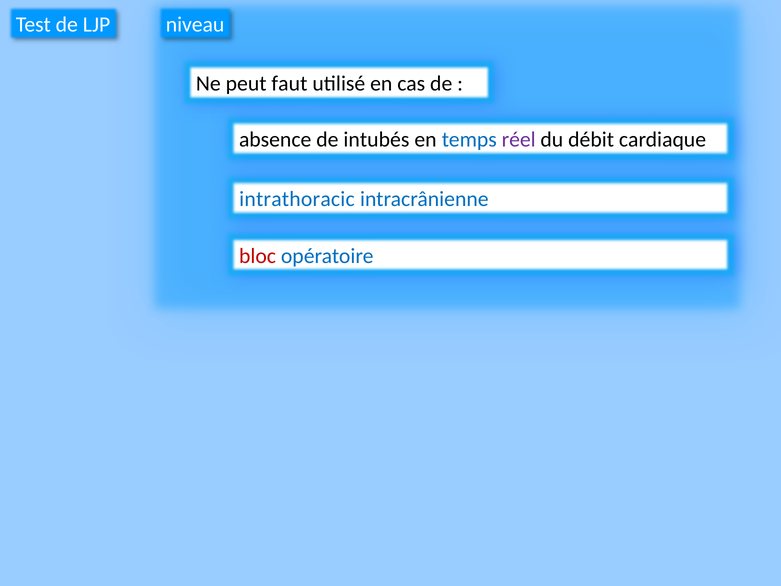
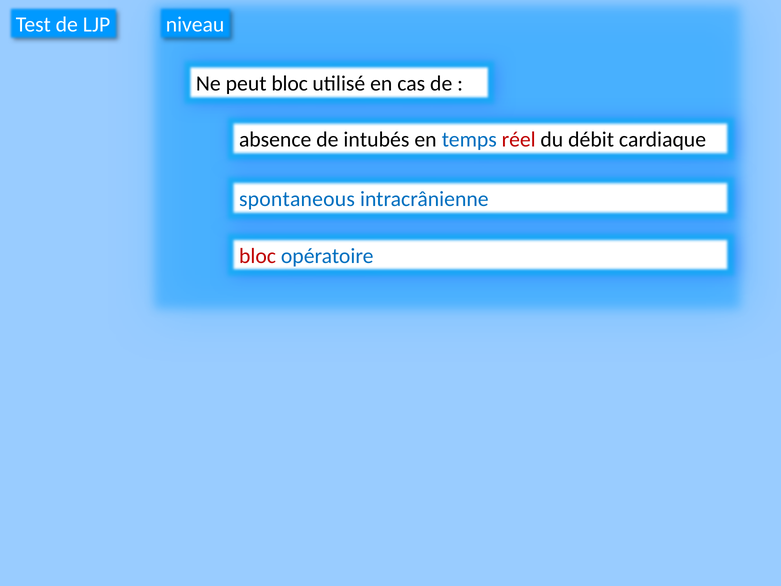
peut faut: faut -> bloc
réel colour: purple -> red
intrathoracic: intrathoracic -> spontaneous
